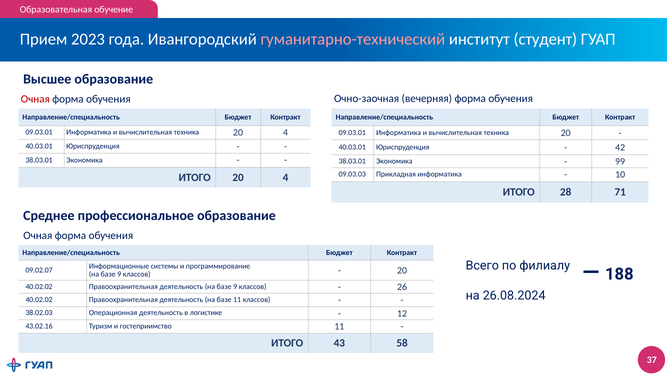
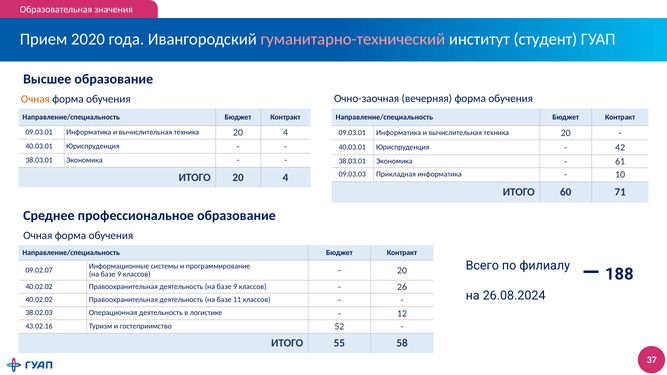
обучение: обучение -> значения
2023: 2023 -> 2020
Очная at (35, 99) colour: red -> orange
99: 99 -> 61
28: 28 -> 60
гостеприимство 11: 11 -> 52
43: 43 -> 55
